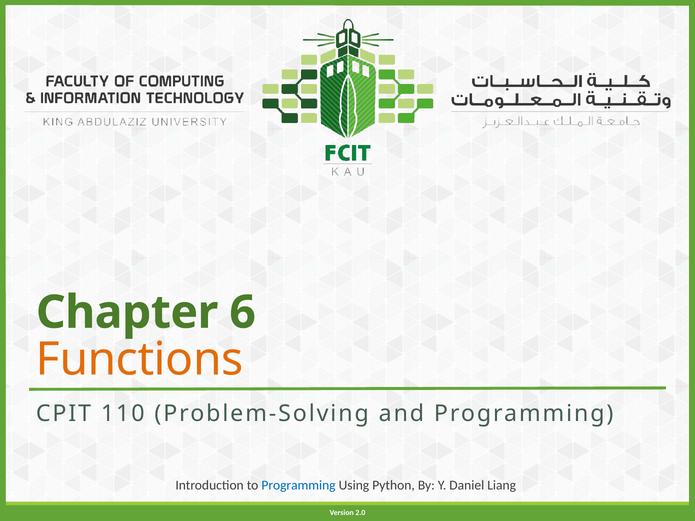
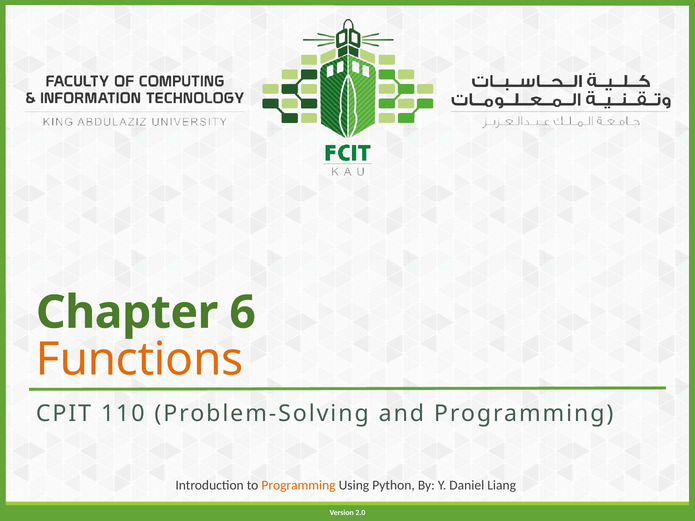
Programming at (299, 485) colour: blue -> orange
